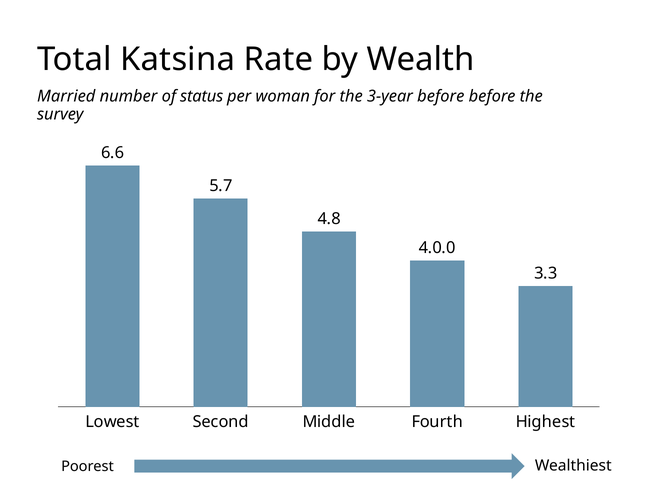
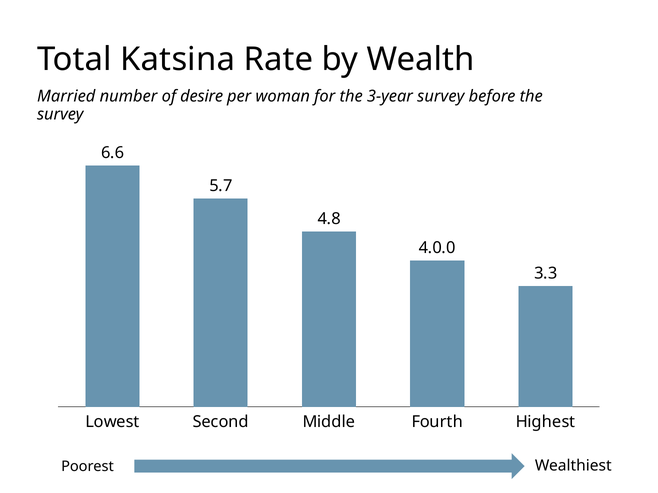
status: status -> desire
3-year before: before -> survey
